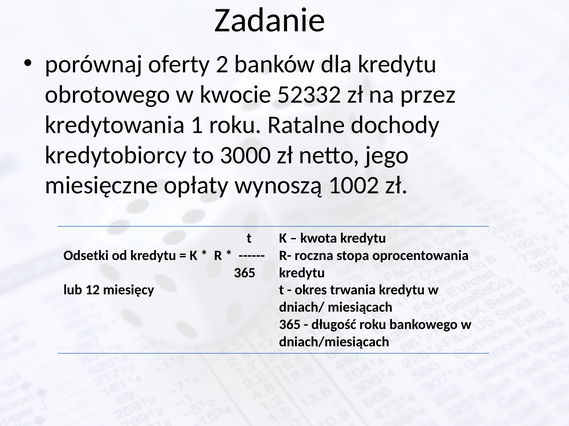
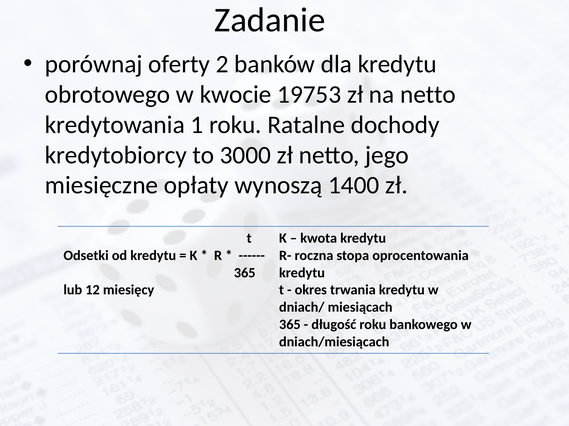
52332: 52332 -> 19753
na przez: przez -> netto
1002: 1002 -> 1400
